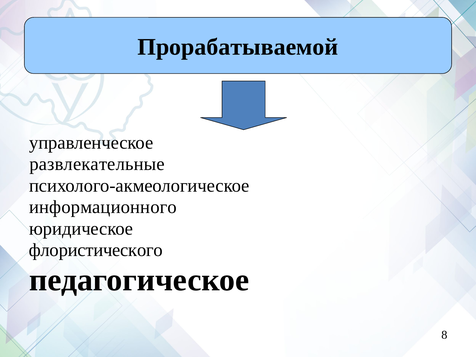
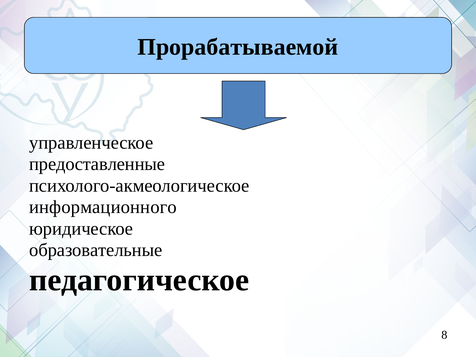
развлекательные: развлекательные -> предоставленные
флористического: флористического -> образовательные
